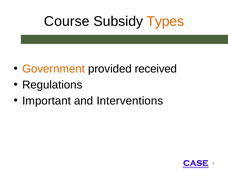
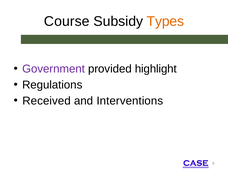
Government colour: orange -> purple
received: received -> highlight
Important: Important -> Received
